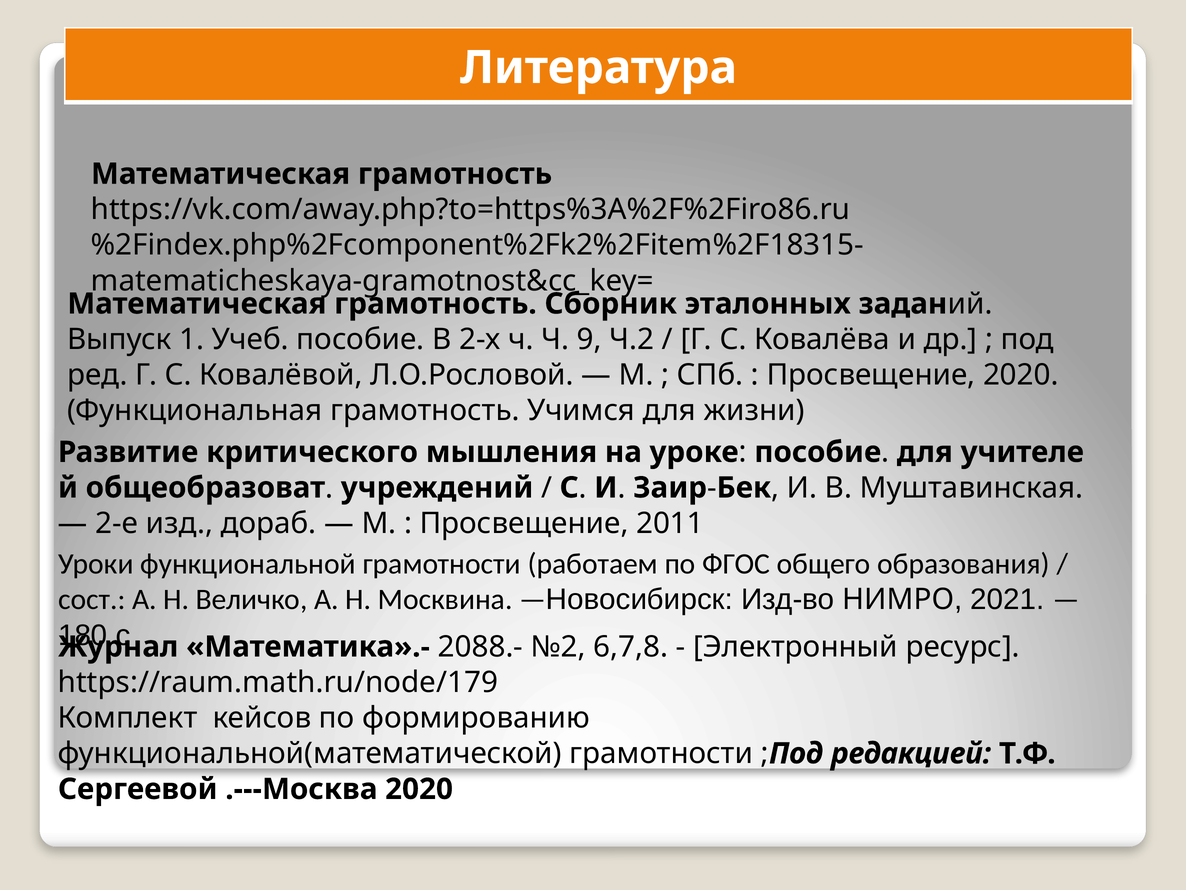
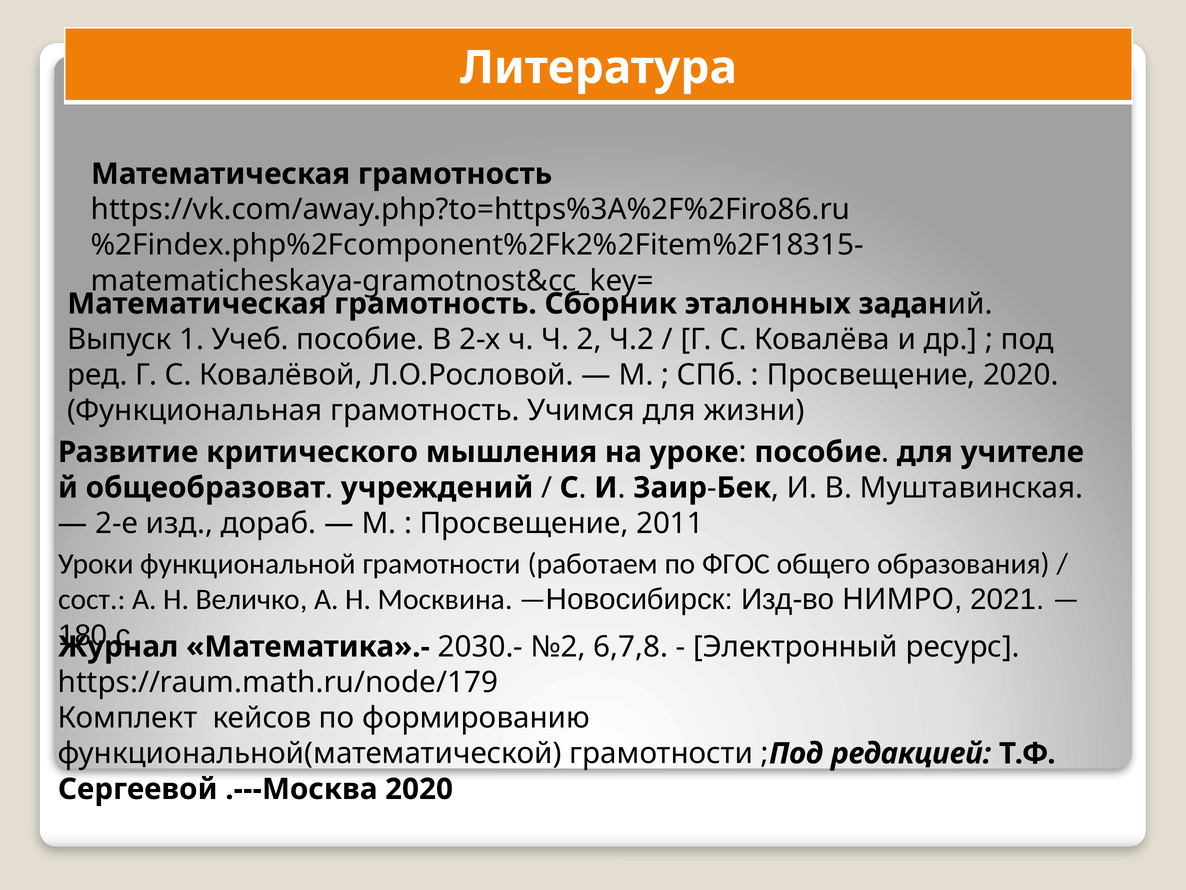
9: 9 -> 2
2088.-: 2088.- -> 2030.-
